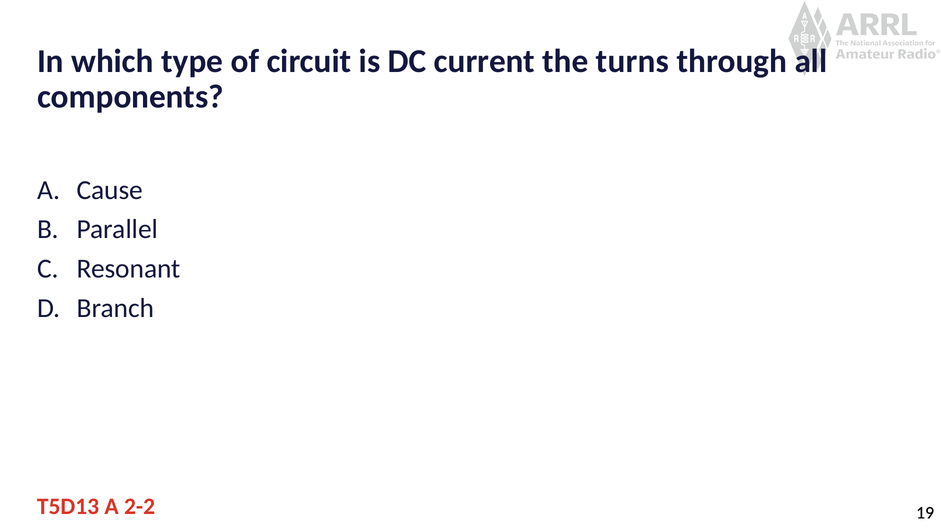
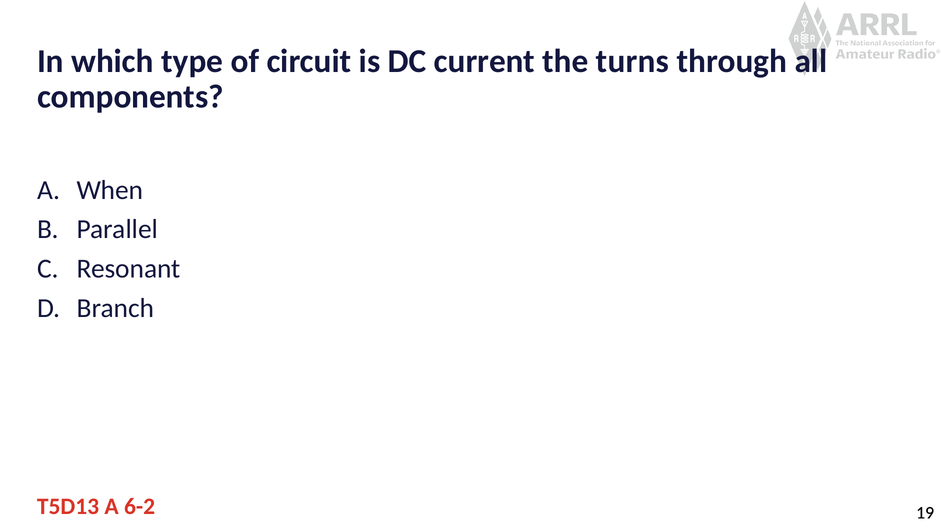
Cause: Cause -> When
2-2: 2-2 -> 6-2
